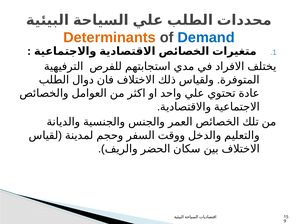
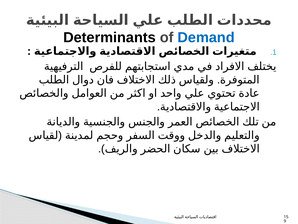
Determinants colour: orange -> black
